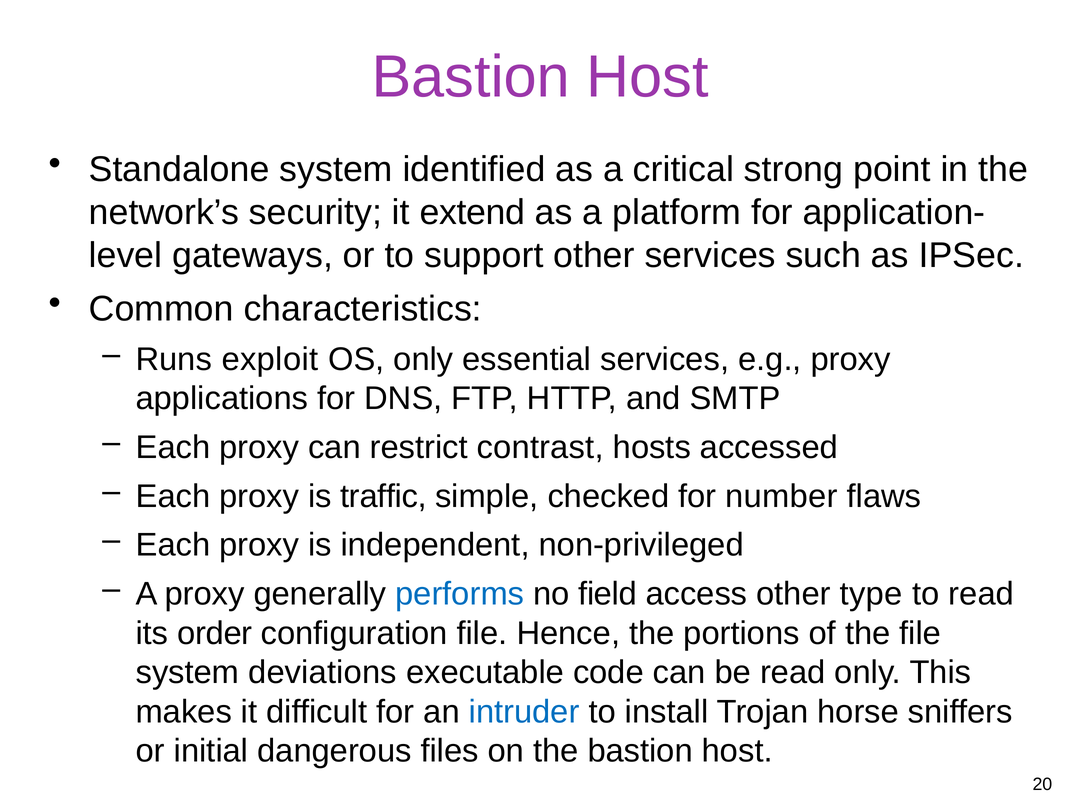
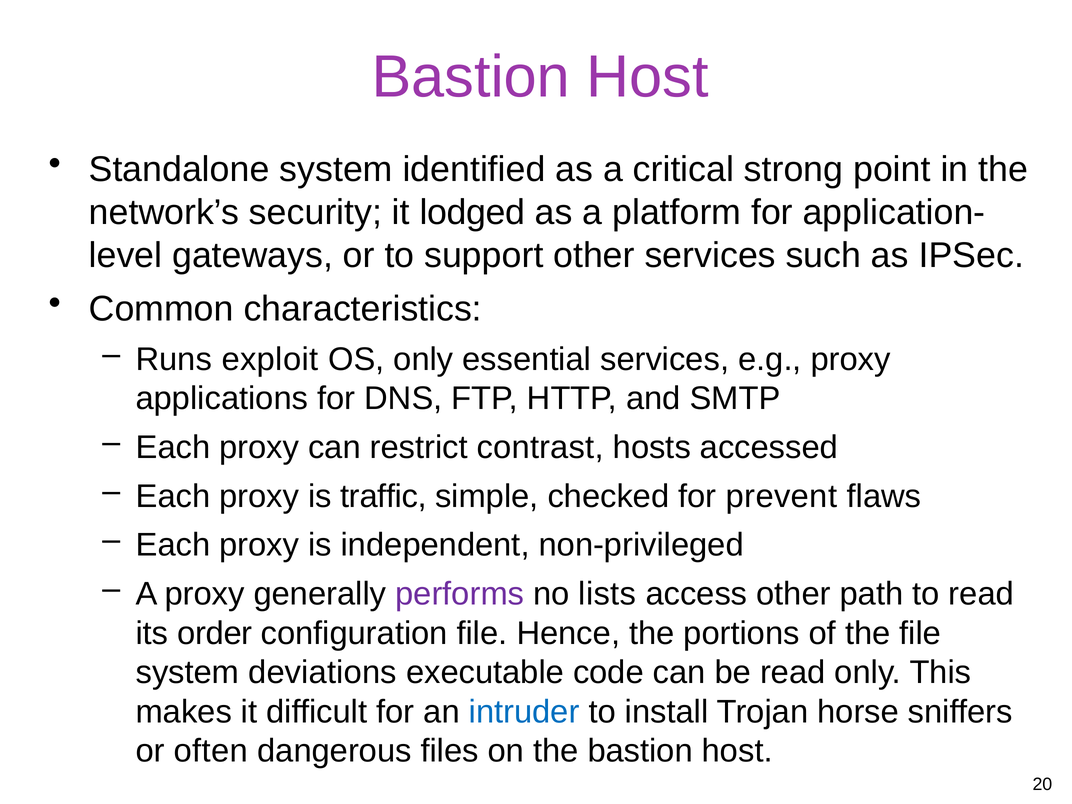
extend: extend -> lodged
number: number -> prevent
performs colour: blue -> purple
field: field -> lists
type: type -> path
initial: initial -> often
